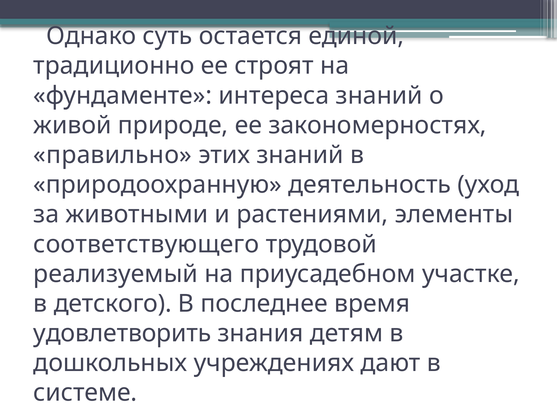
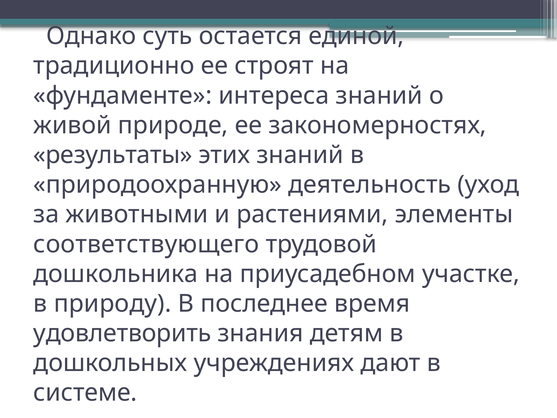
правильно: правильно -> результаты
реализуемый: реализуемый -> дошкольника
детского: детского -> природу
